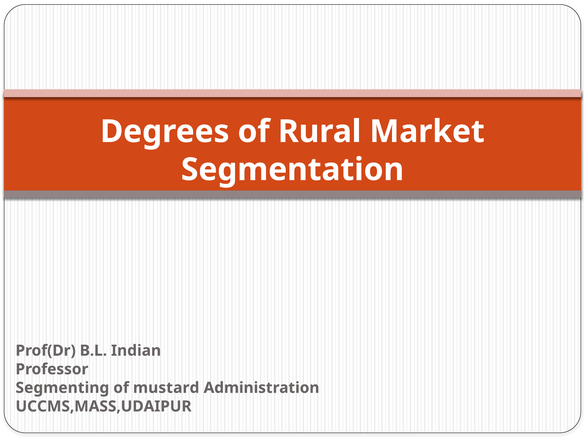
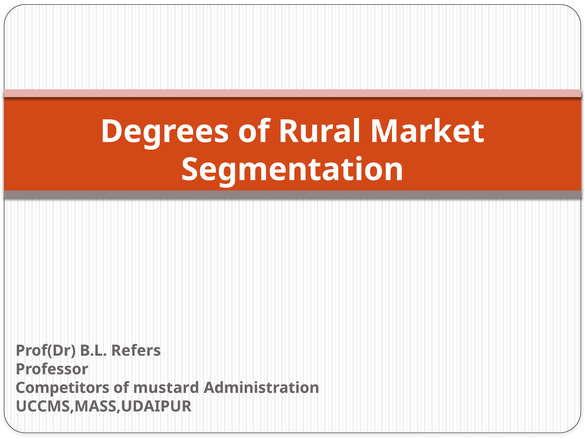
Indian: Indian -> Refers
Segmenting: Segmenting -> Competitors
